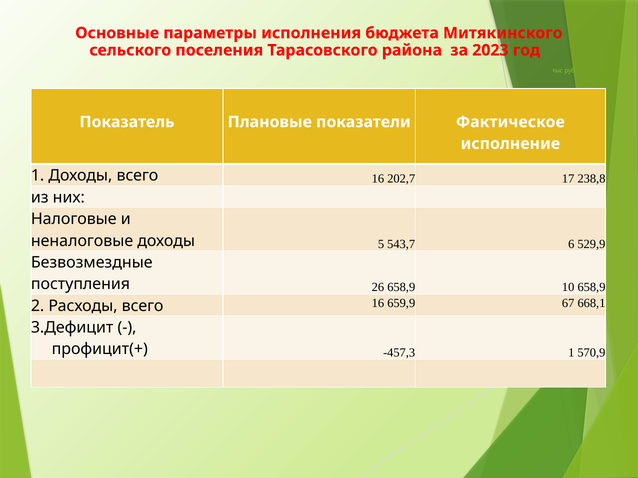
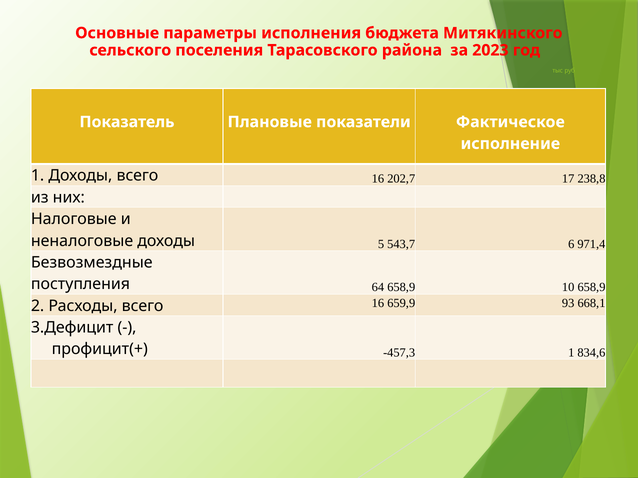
529,9: 529,9 -> 971,4
26: 26 -> 64
67: 67 -> 93
570,9: 570,9 -> 834,6
